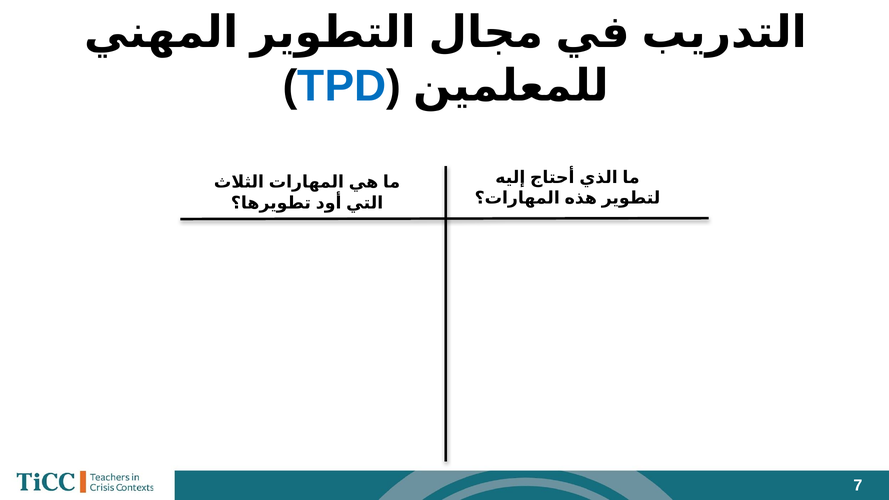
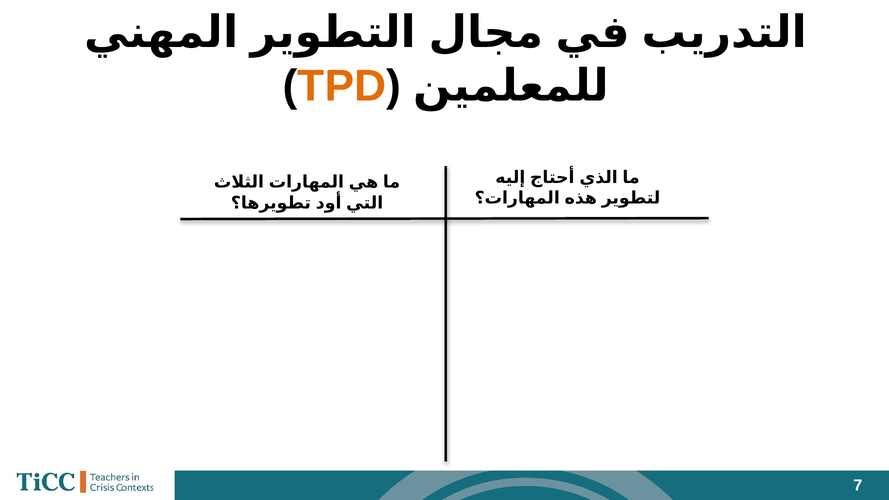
TPD colour: blue -> orange
